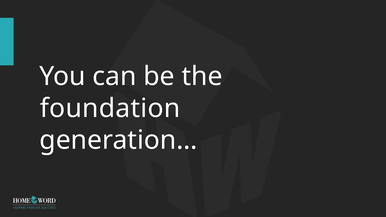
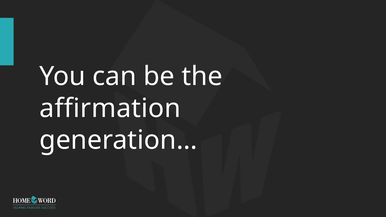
foundation: foundation -> affirmation
